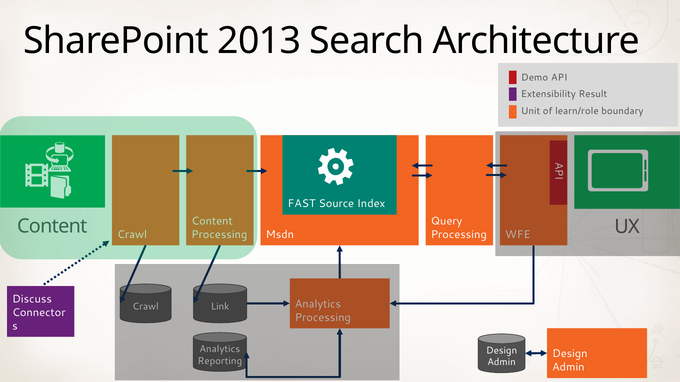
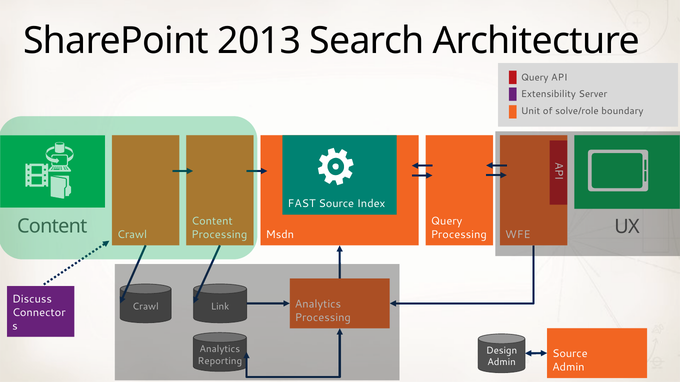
Demo at (535, 78): Demo -> Query
Result: Result -> Server
learn/role: learn/role -> solve/role
Design at (570, 354): Design -> Source
